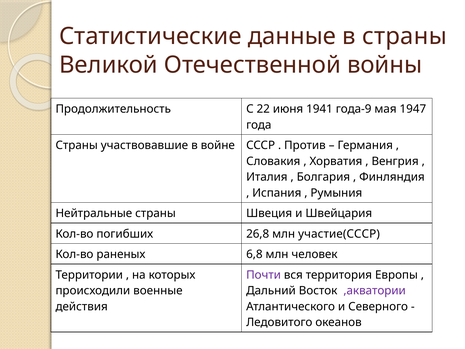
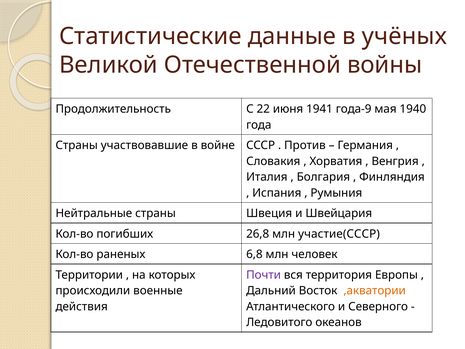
в страны: страны -> учёных
1947: 1947 -> 1940
,акватории colour: purple -> orange
